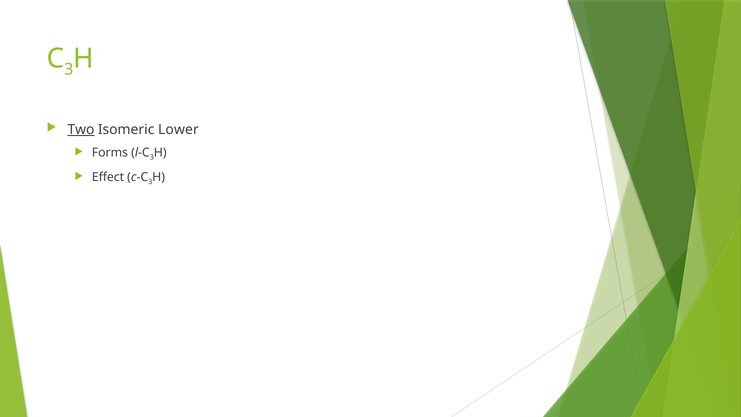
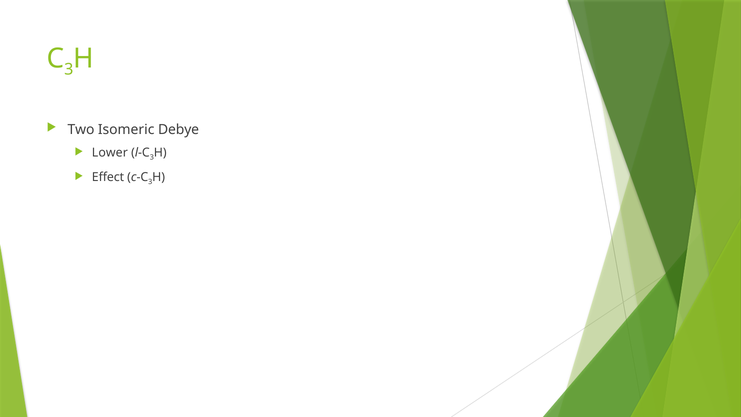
Two underline: present -> none
Lower: Lower -> Debye
Forms: Forms -> Lower
